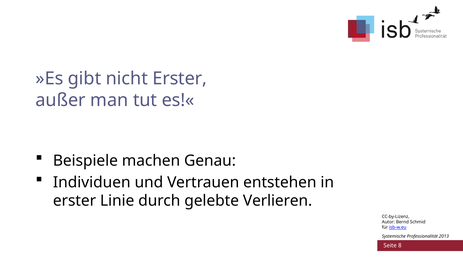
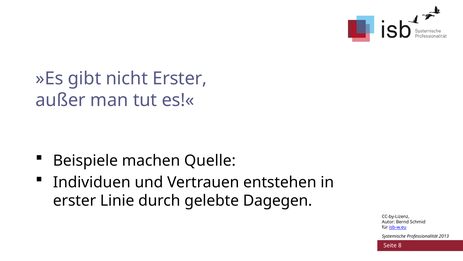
Genau: Genau -> Quelle
Verlieren: Verlieren -> Dagegen
